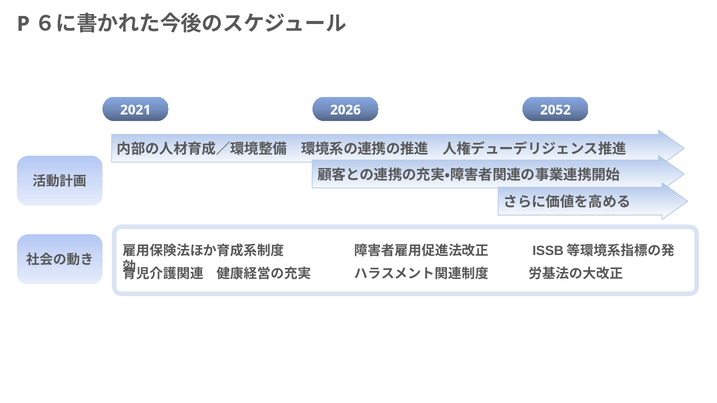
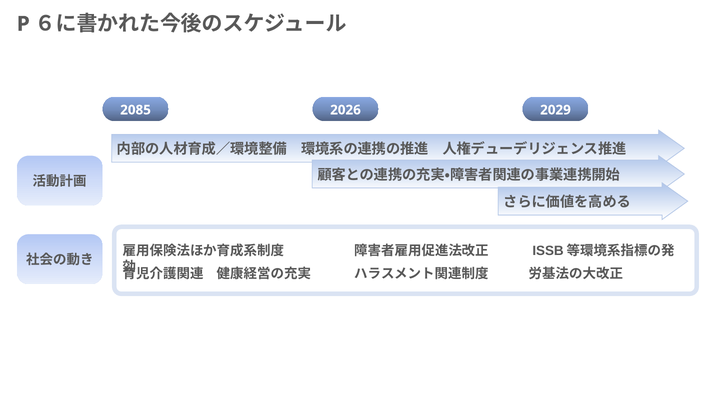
2021: 2021 -> 2085
2052: 2052 -> 2029
